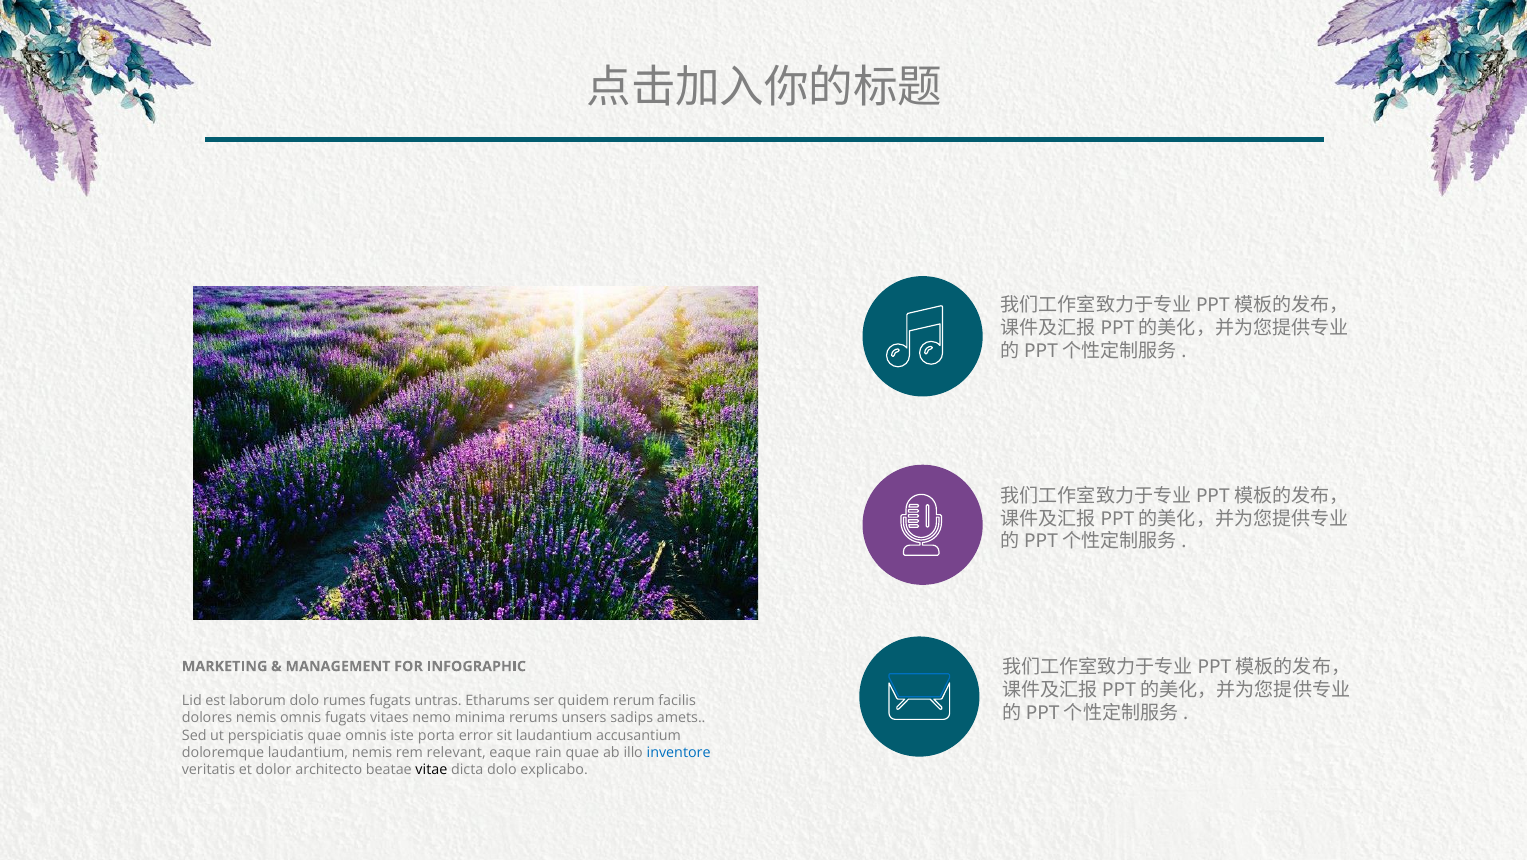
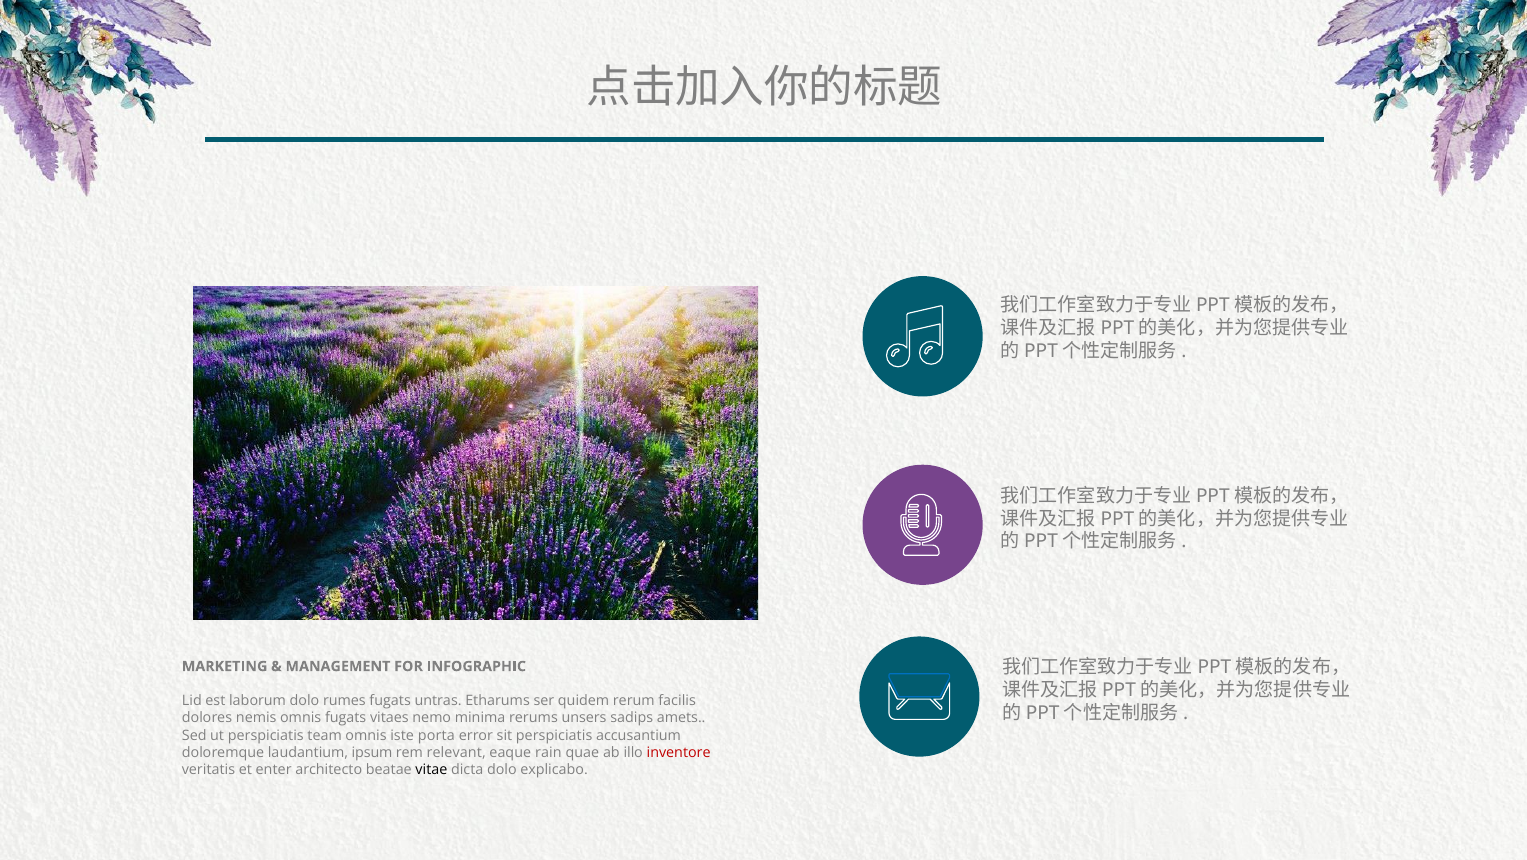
perspiciatis quae: quae -> team
sit laudantium: laudantium -> perspiciatis
laudantium nemis: nemis -> ipsum
inventore colour: blue -> red
dolor: dolor -> enter
